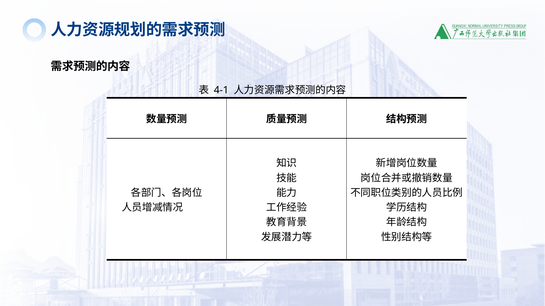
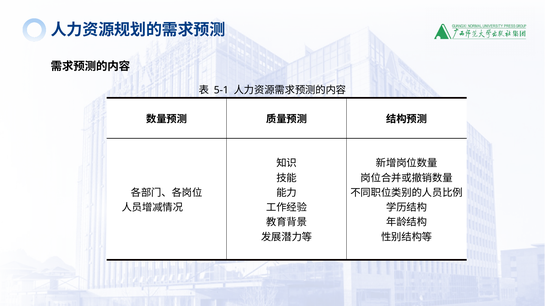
4-1: 4-1 -> 5-1
